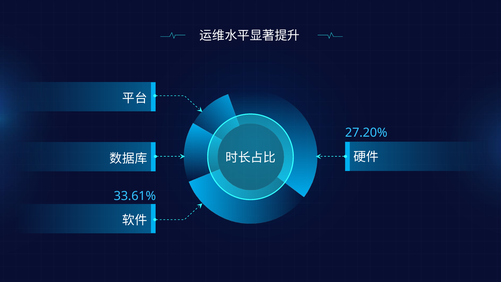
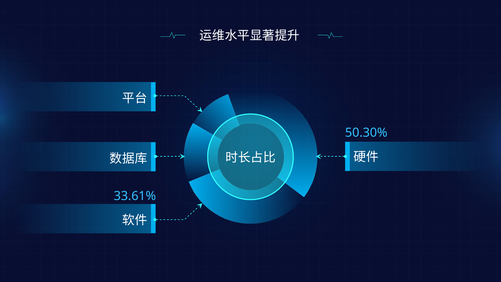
27.20%: 27.20% -> 50.30%
